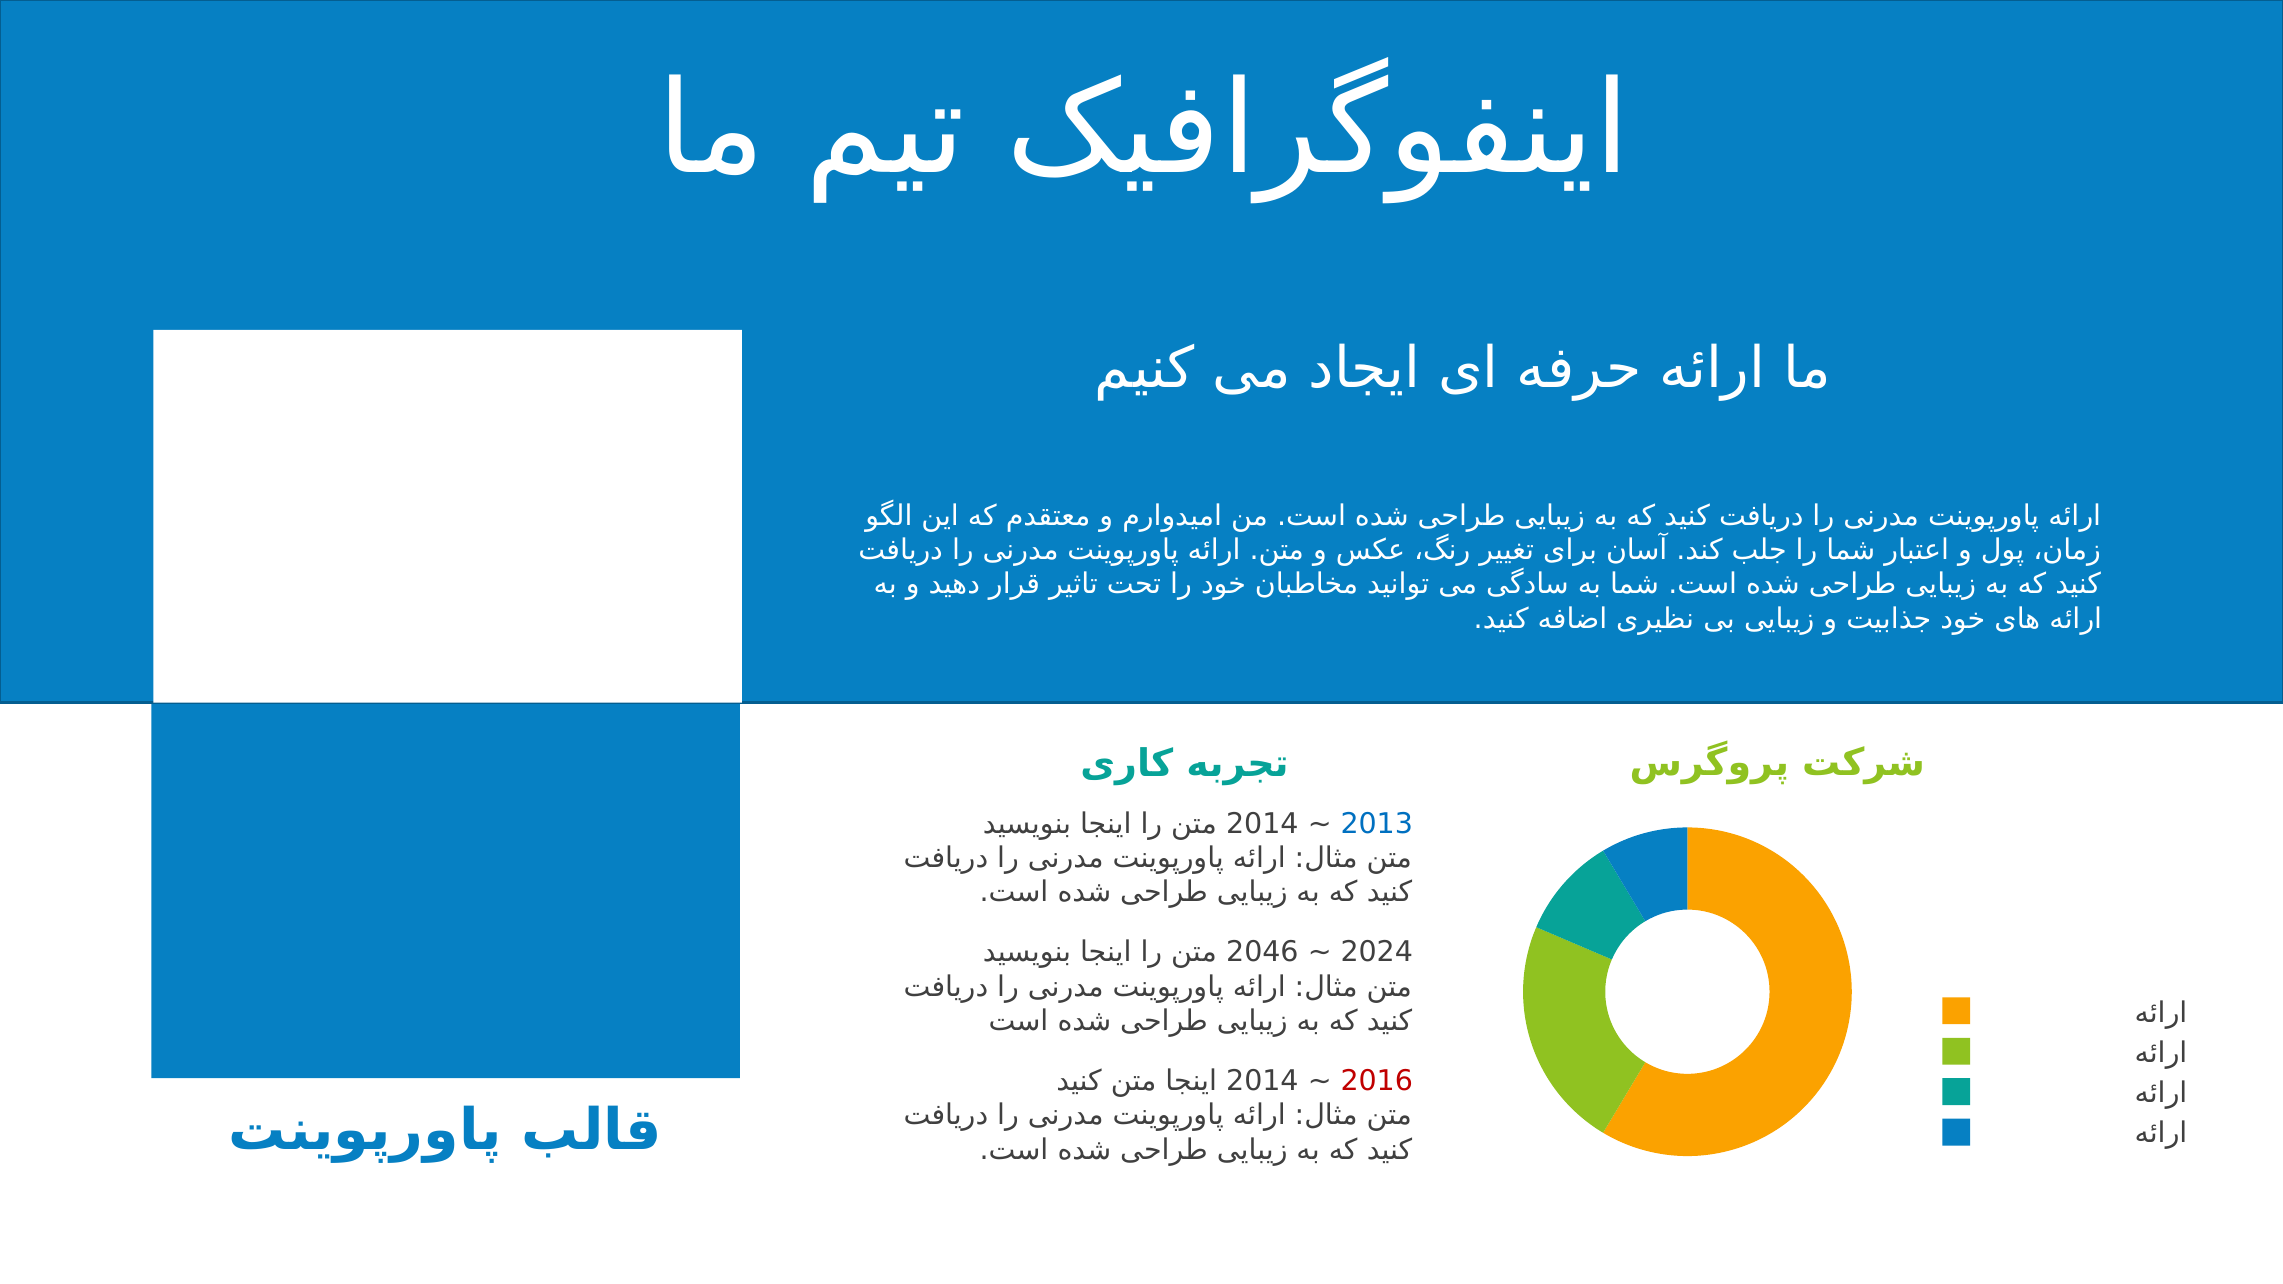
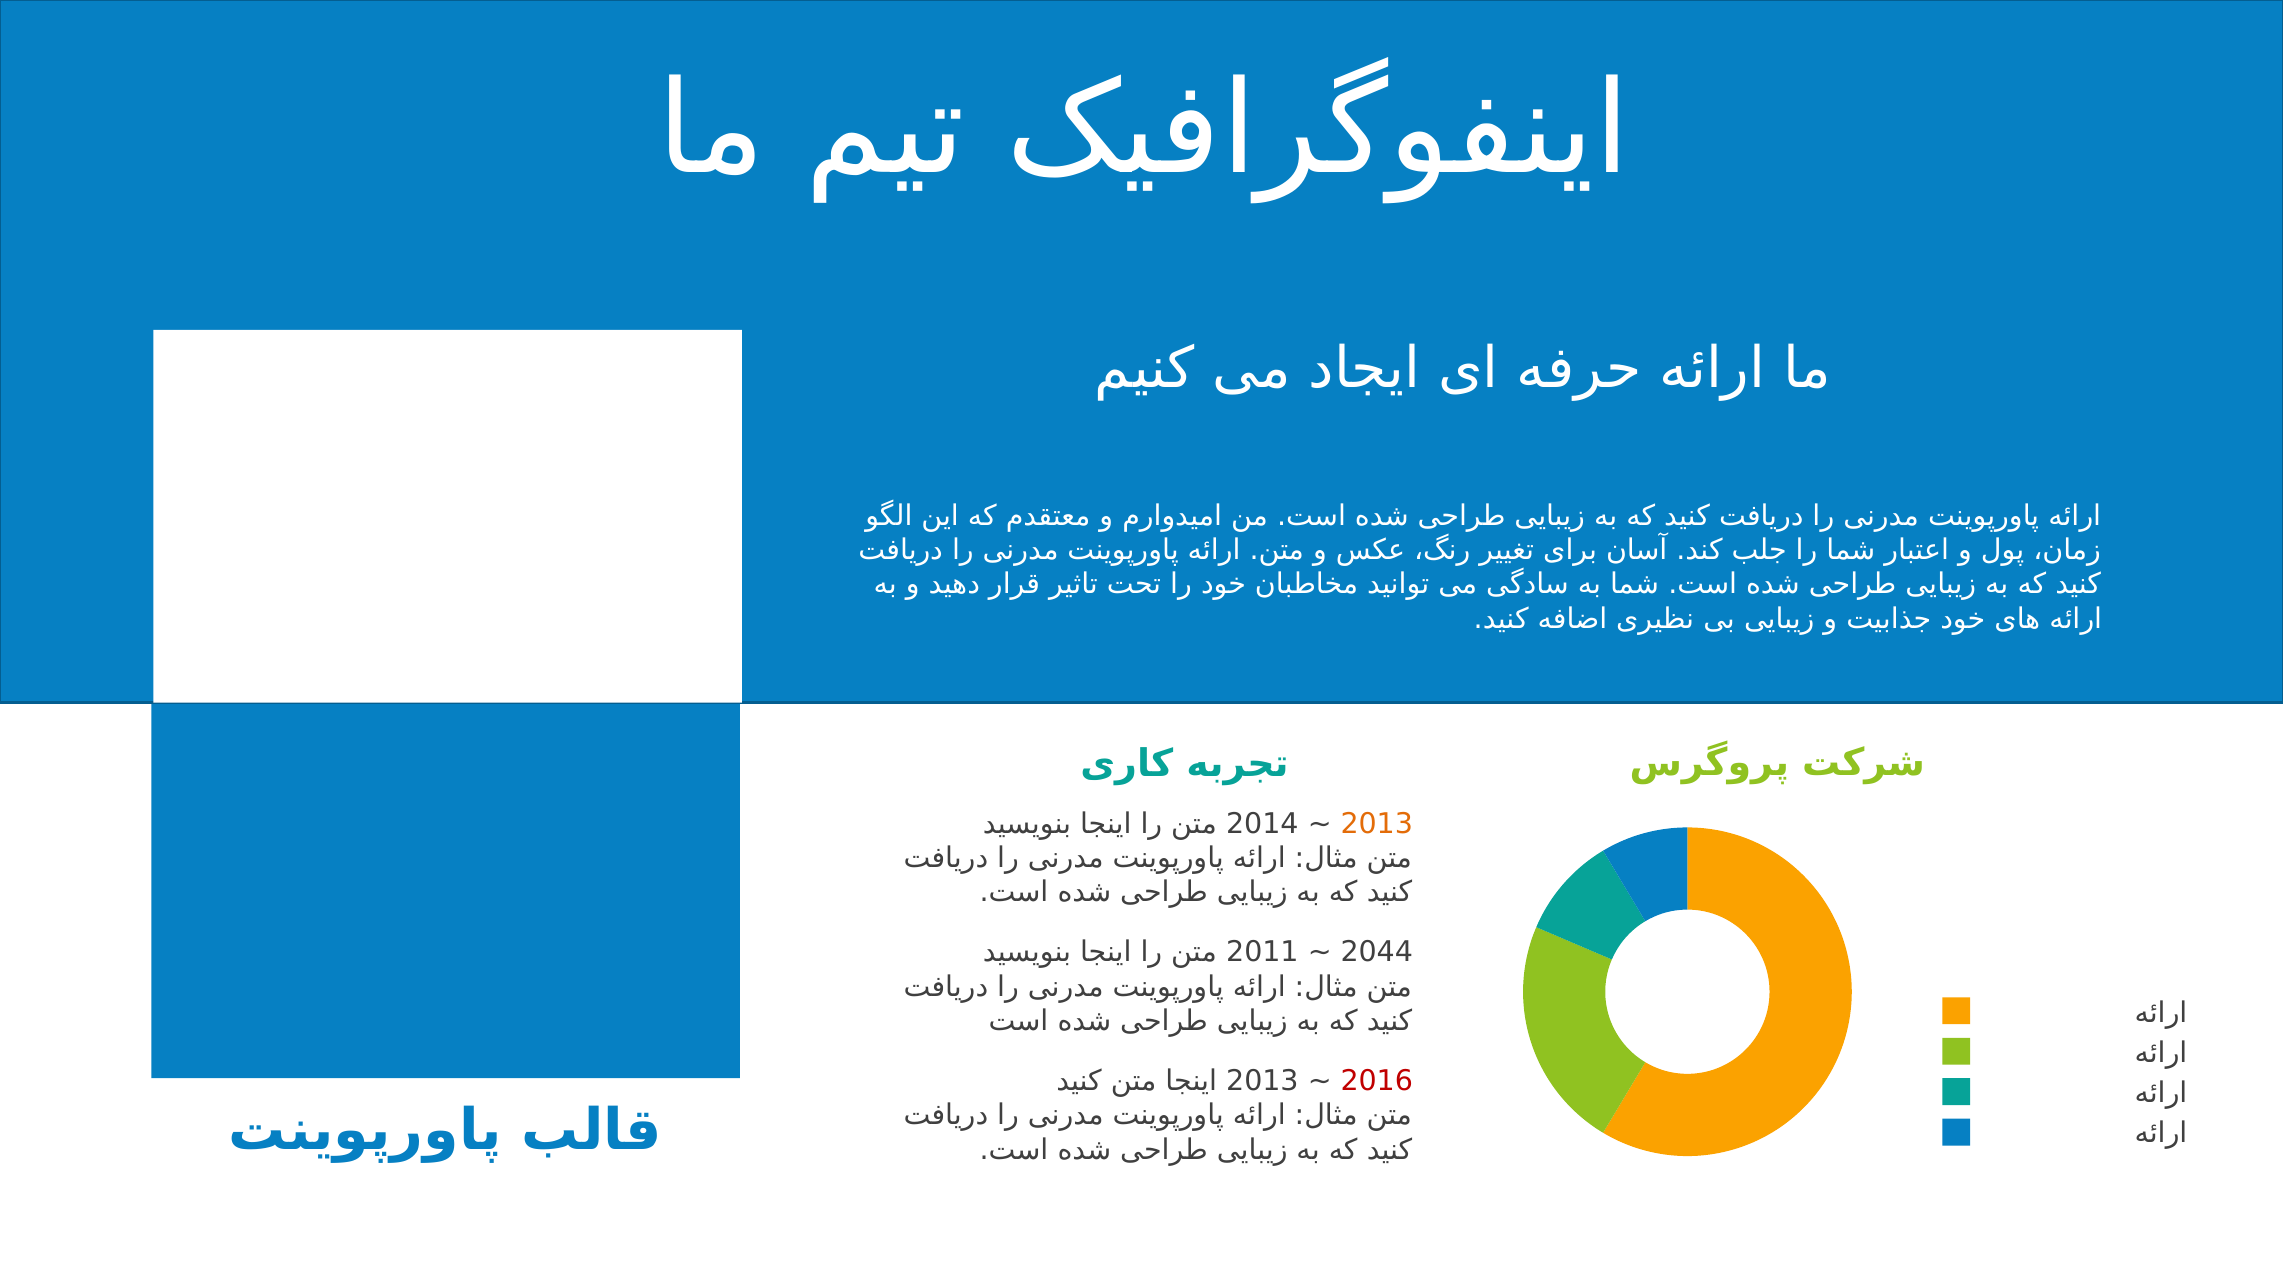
2013 at (1377, 824) colour: blue -> orange
2046: 2046 -> 2011
2024: 2024 -> 2044
2014 at (1262, 1081): 2014 -> 2013
